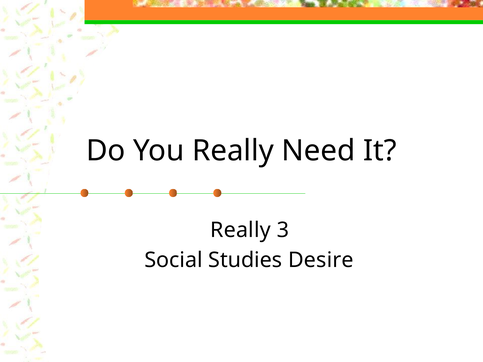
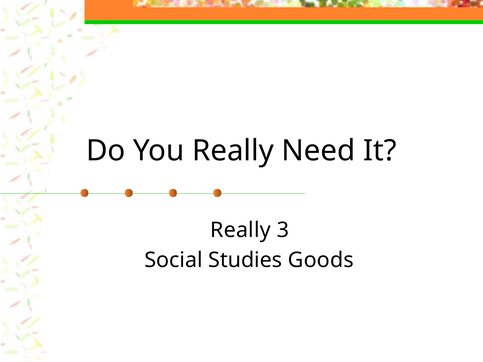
Desire: Desire -> Goods
